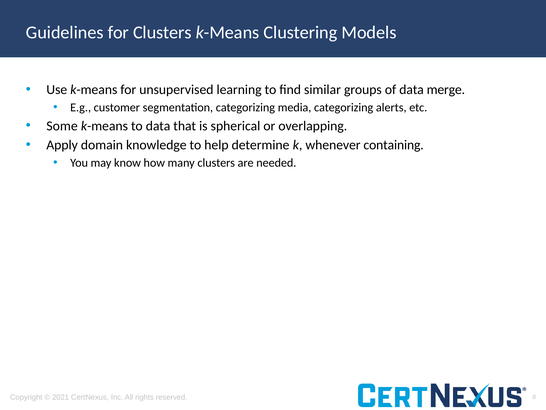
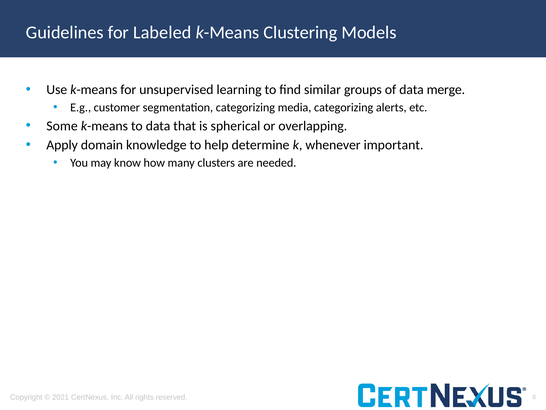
for Clusters: Clusters -> Labeled
containing: containing -> important
